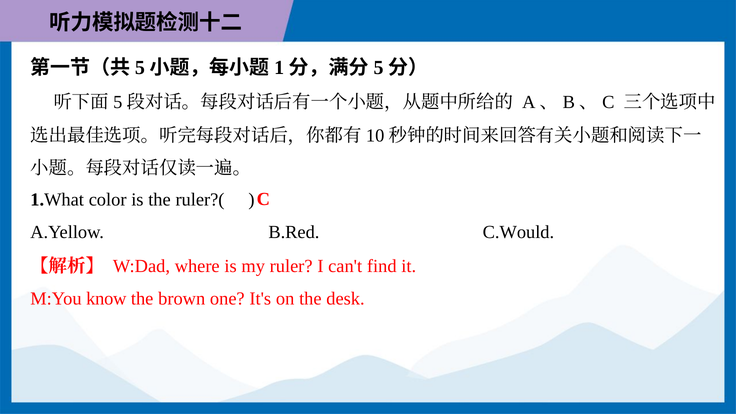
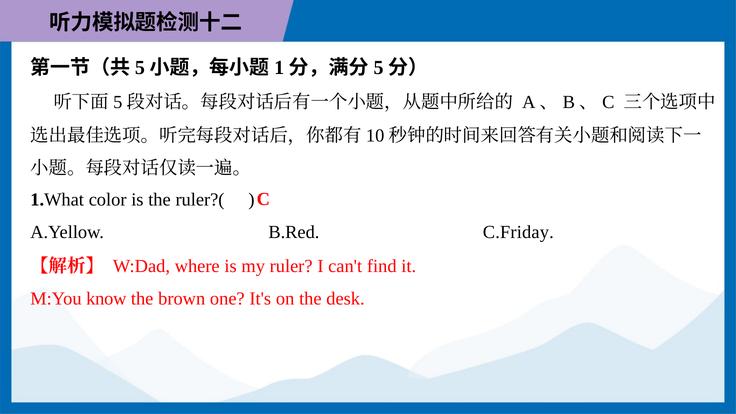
C.Would: C.Would -> C.Friday
